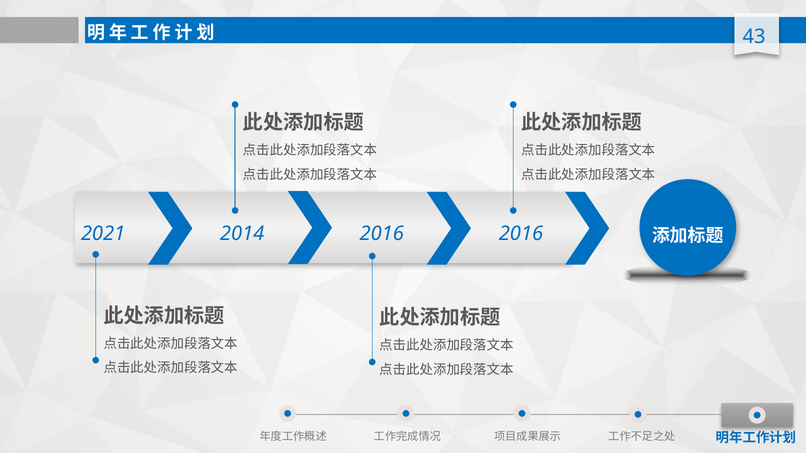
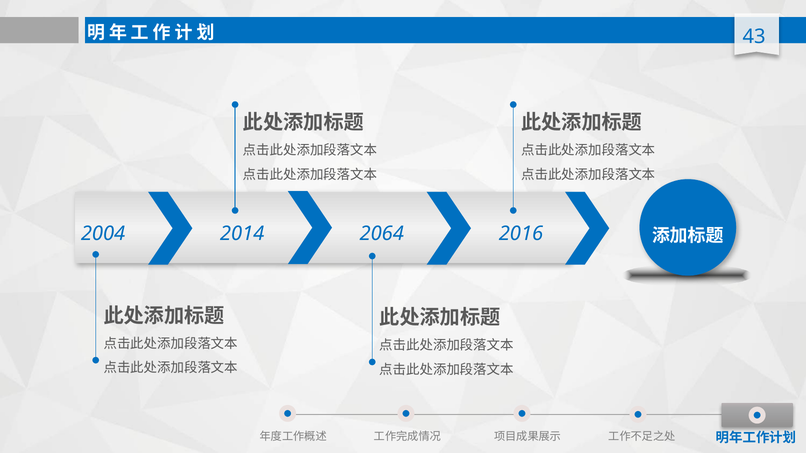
2021: 2021 -> 2004
2014 2016: 2016 -> 2064
